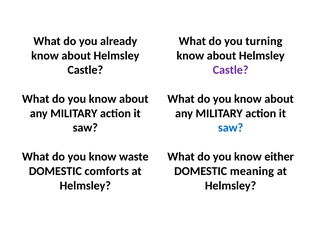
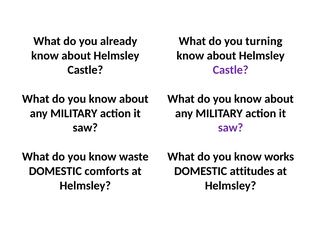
saw at (231, 128) colour: blue -> purple
either: either -> works
meaning: meaning -> attitudes
